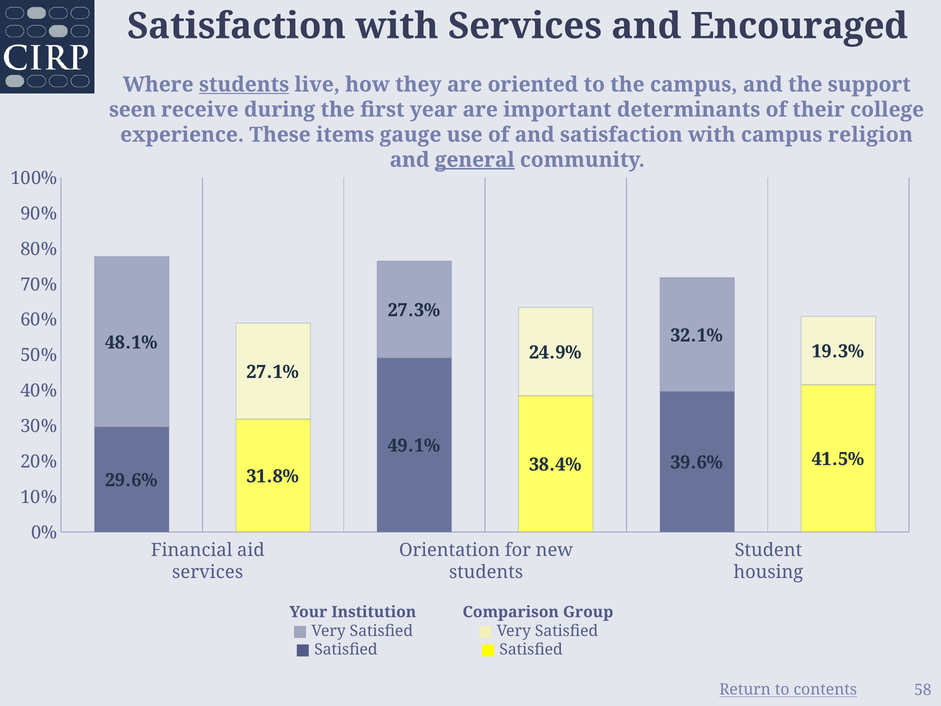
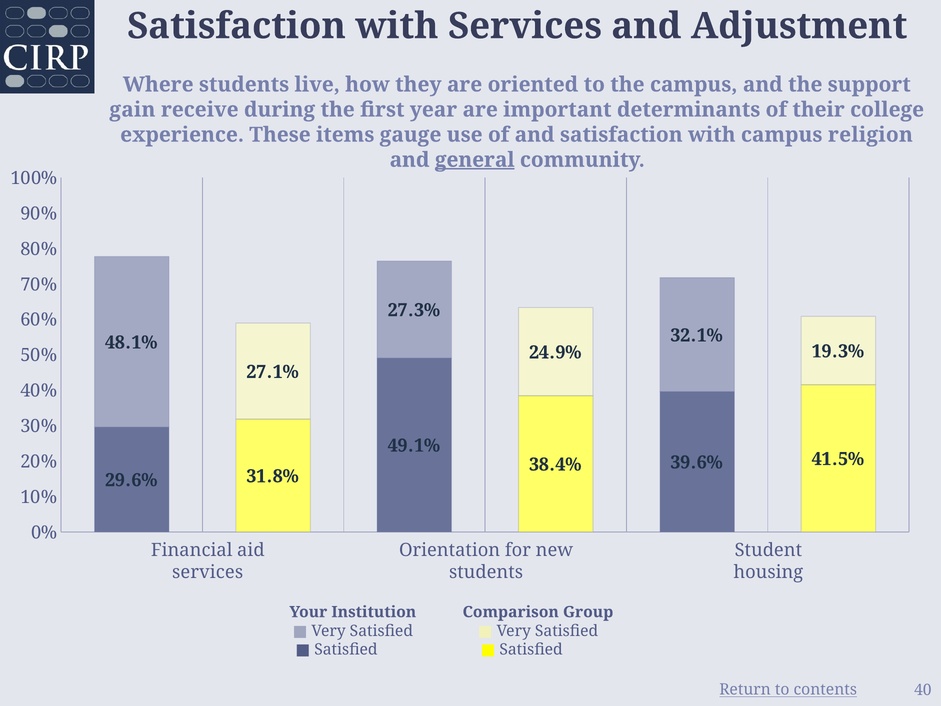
Encouraged: Encouraged -> Adjustment
students at (244, 85) underline: present -> none
seen: seen -> gain
58: 58 -> 40
